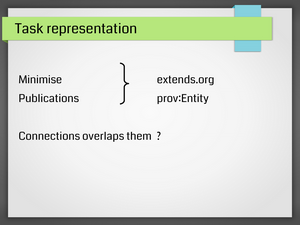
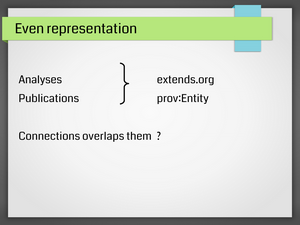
Task: Task -> Even
Minimise: Minimise -> Analyses
